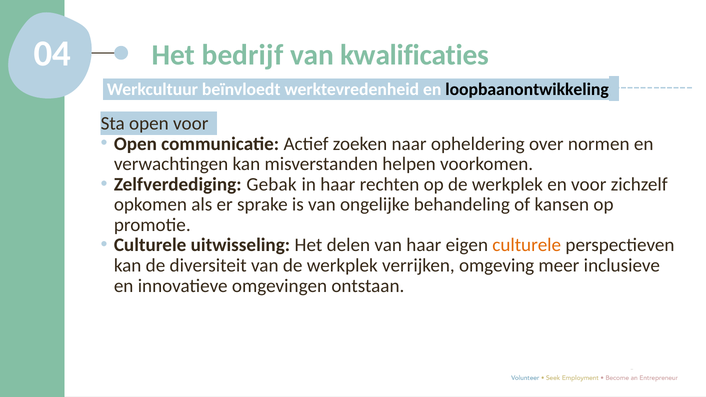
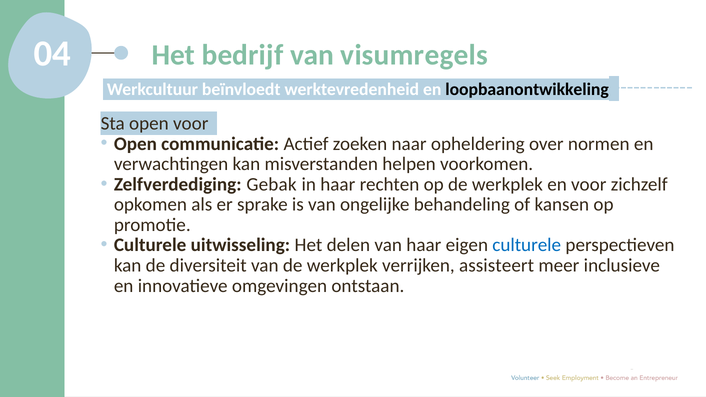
kwalificaties: kwalificaties -> visumregels
culturele at (527, 245) colour: orange -> blue
omgeving: omgeving -> assisteert
